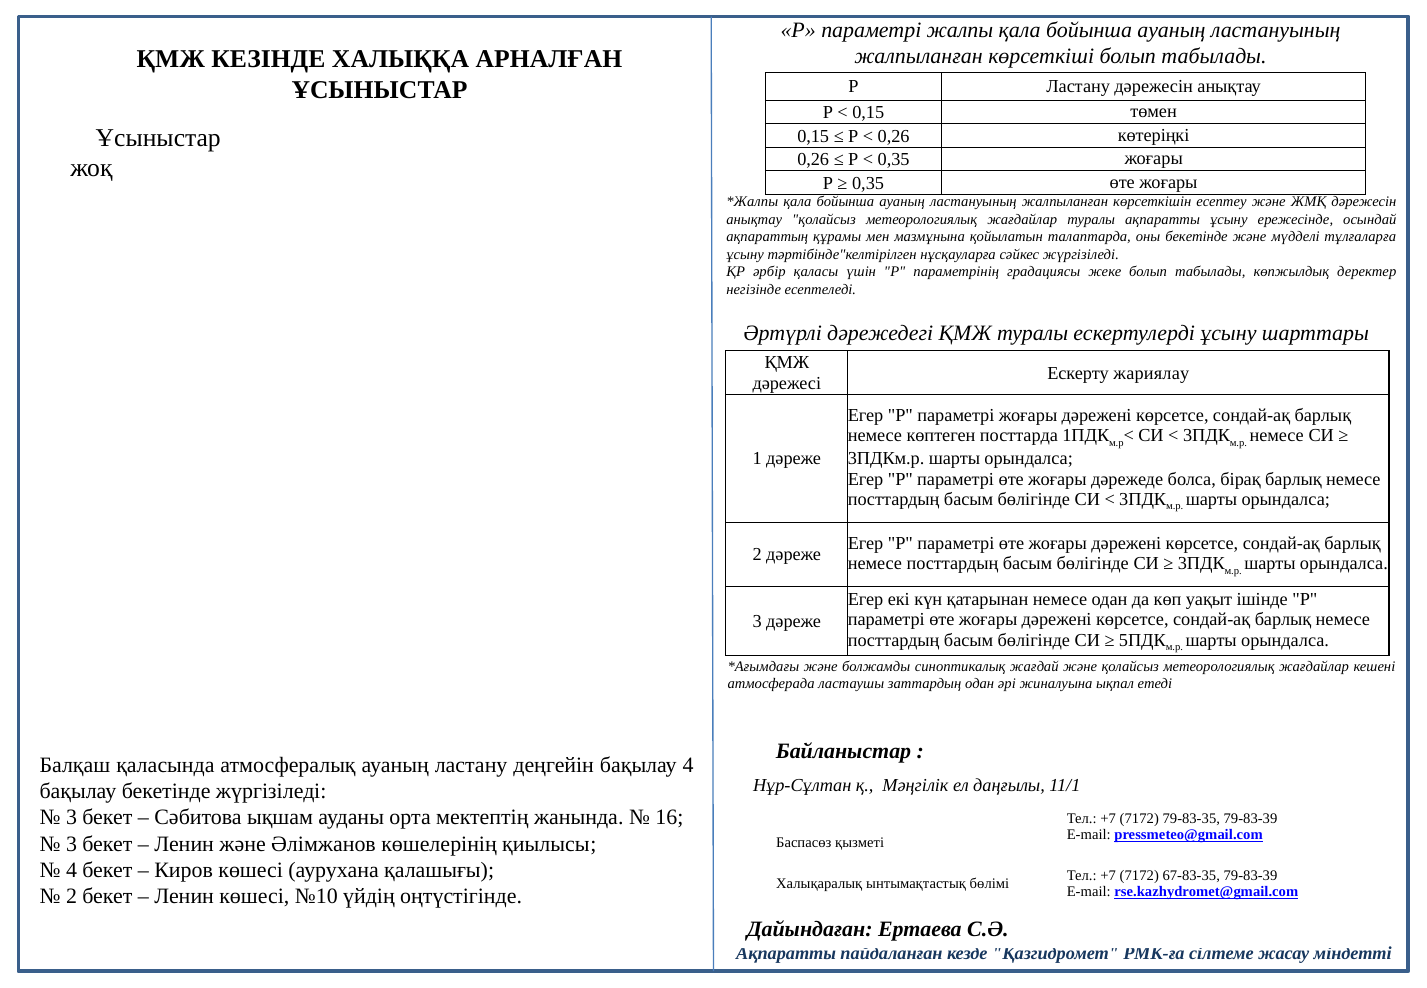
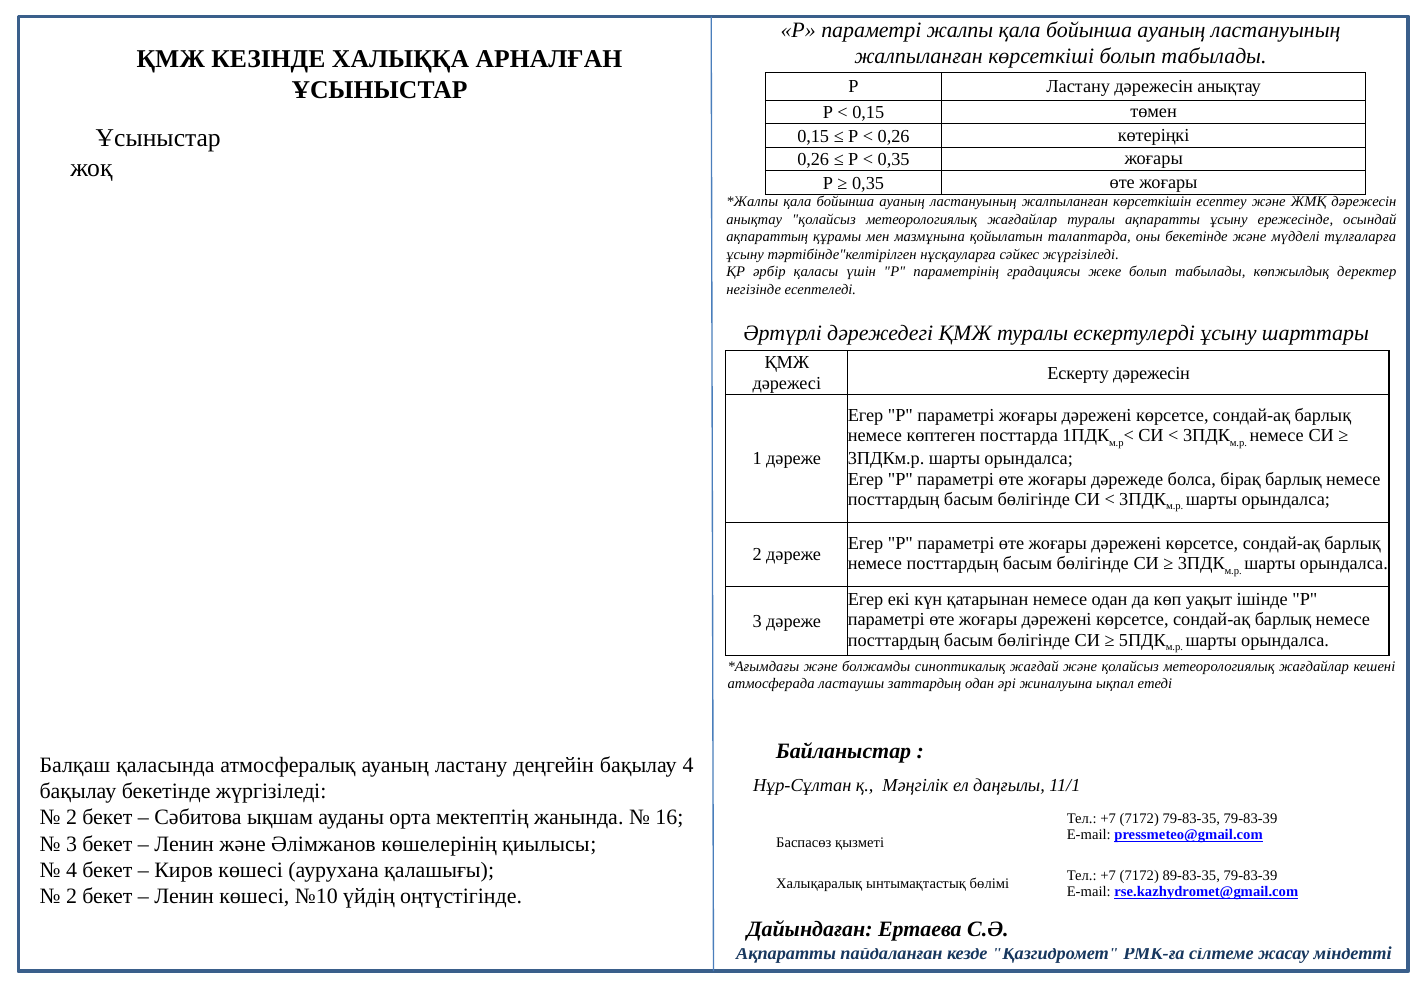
Ескерту жариялау: жариялау -> дәрежесін
3 at (72, 818): 3 -> 2
67-83-35: 67-83-35 -> 89-83-35
